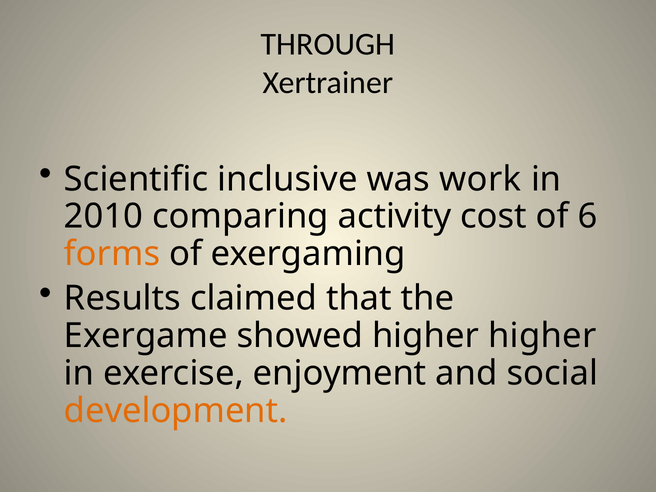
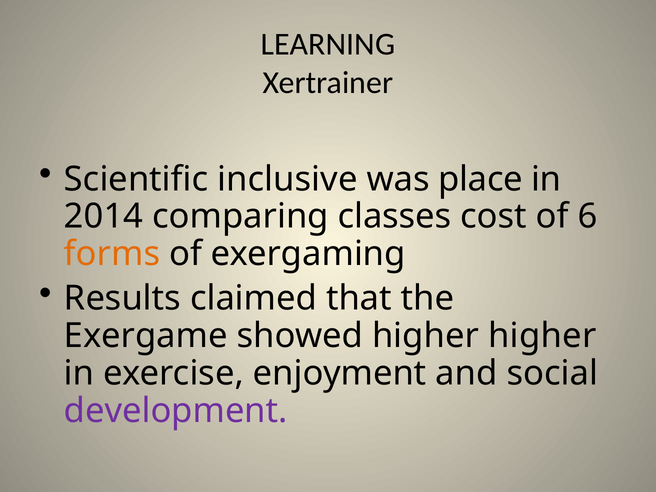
THROUGH: THROUGH -> LEARNING
work: work -> place
2010: 2010 -> 2014
activity: activity -> classes
development colour: orange -> purple
